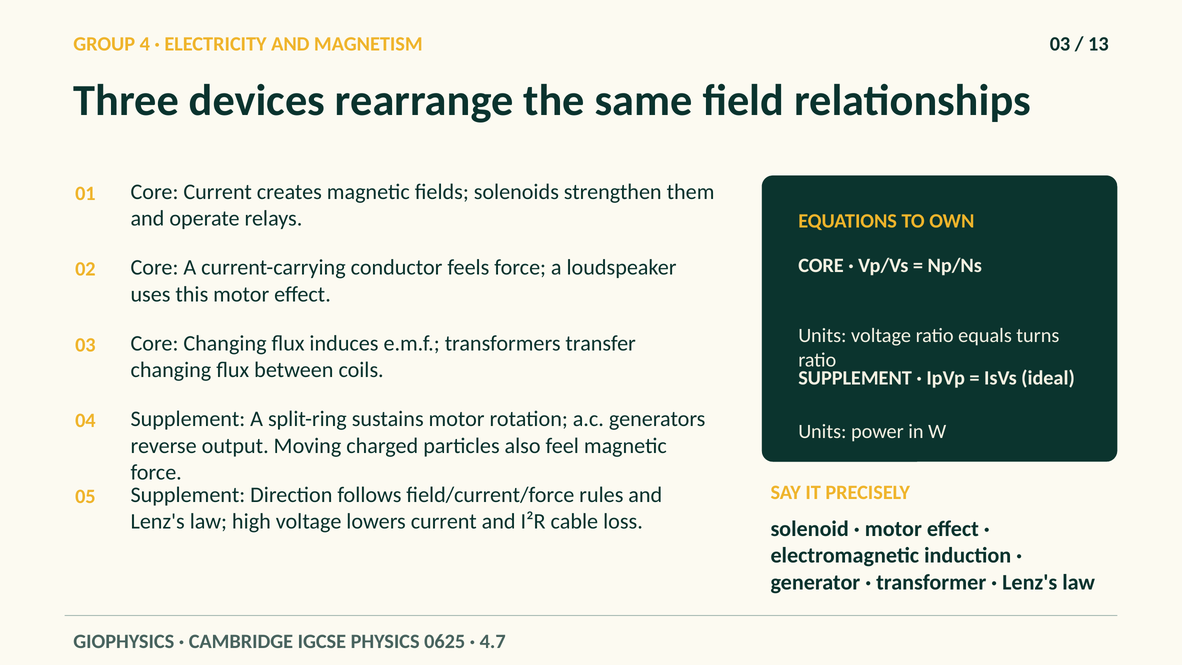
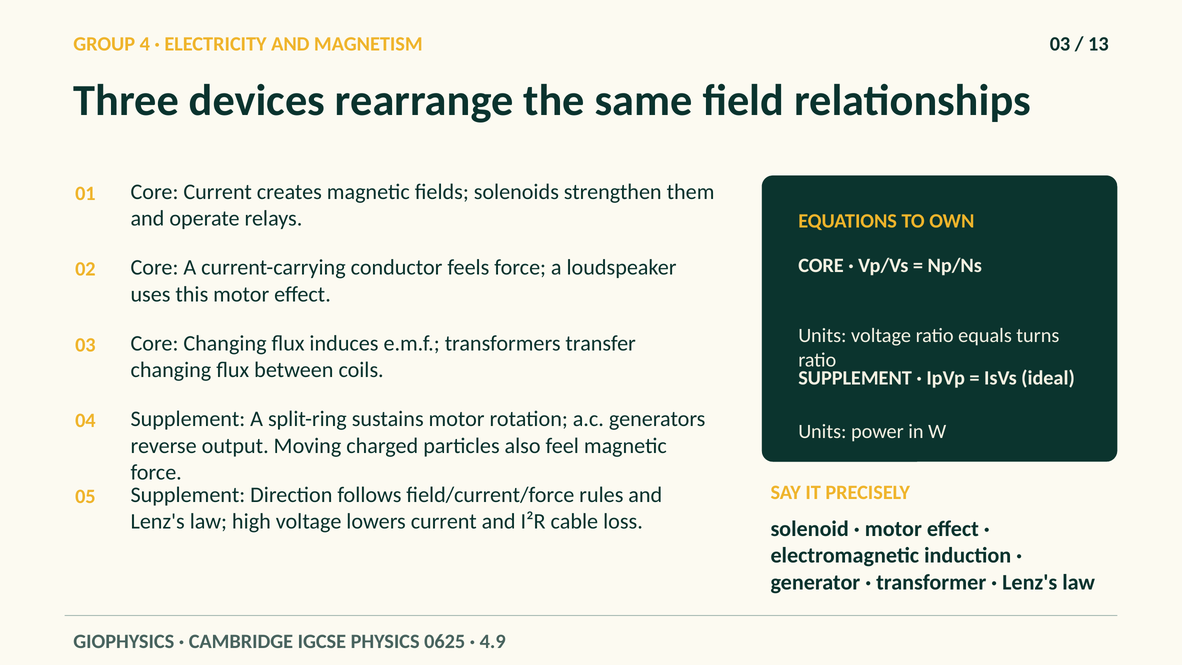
4.7: 4.7 -> 4.9
